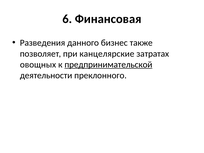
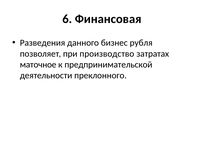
также: также -> рубля
канцелярские: канцелярские -> производство
овощных: овощных -> маточное
предпринимательской underline: present -> none
